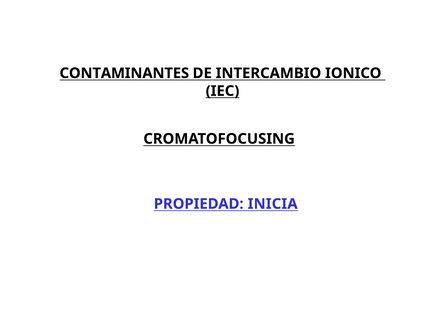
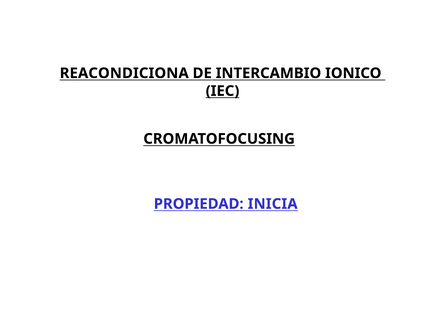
CONTAMINANTES: CONTAMINANTES -> REACONDICIONA
